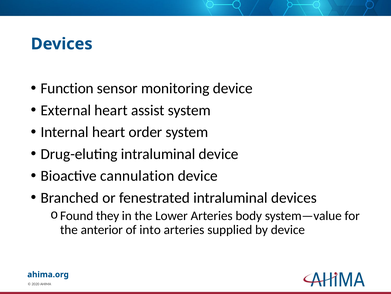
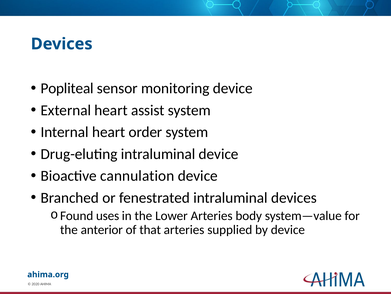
Function: Function -> Popliteal
they: they -> uses
into: into -> that
